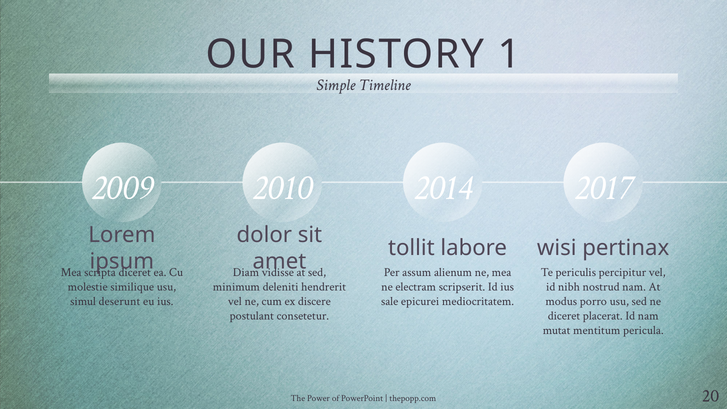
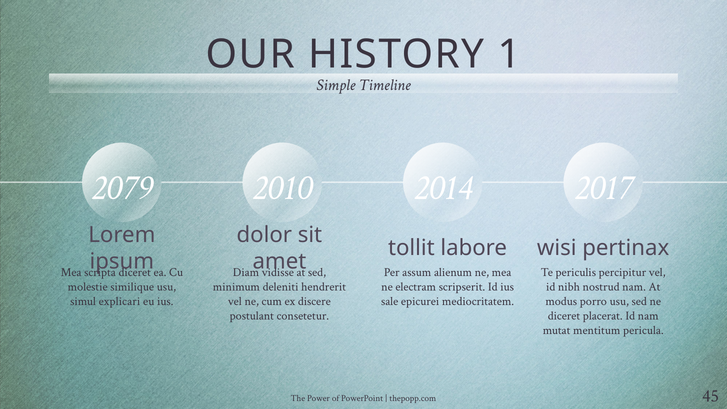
2009: 2009 -> 2079
deserunt: deserunt -> explicari
20: 20 -> 45
